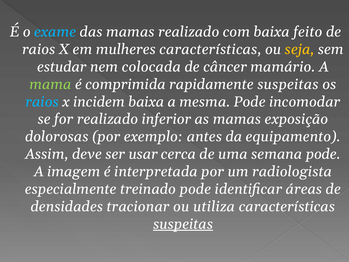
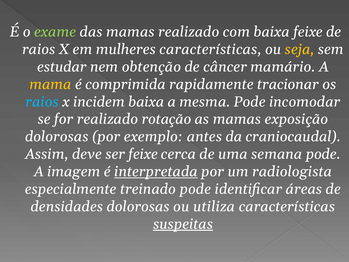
exame colour: light blue -> light green
baixa feito: feito -> feixe
colocada: colocada -> obtenção
mama colour: light green -> yellow
rapidamente suspeitas: suspeitas -> tracionar
inferior: inferior -> rotação
equipamento: equipamento -> craniocaudal
ser usar: usar -> feixe
interpretada underline: none -> present
densidades tracionar: tracionar -> dolorosas
